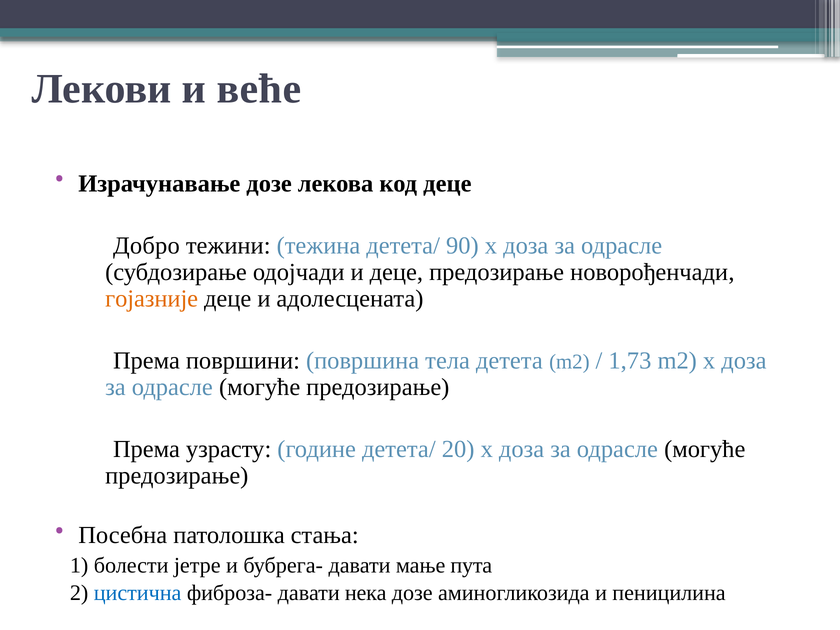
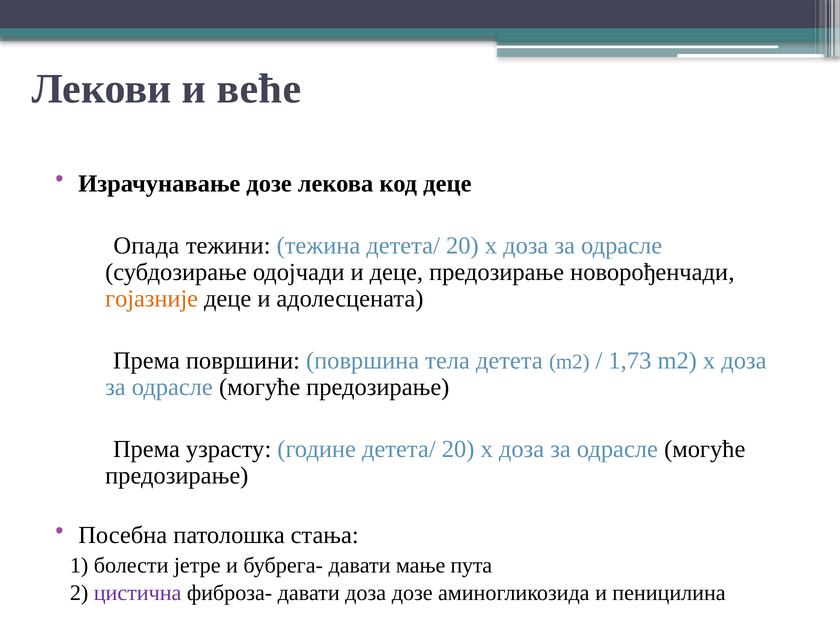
Добро: Добро -> Опада
тежина детета/ 90: 90 -> 20
цистична colour: blue -> purple
давати нека: нека -> доза
